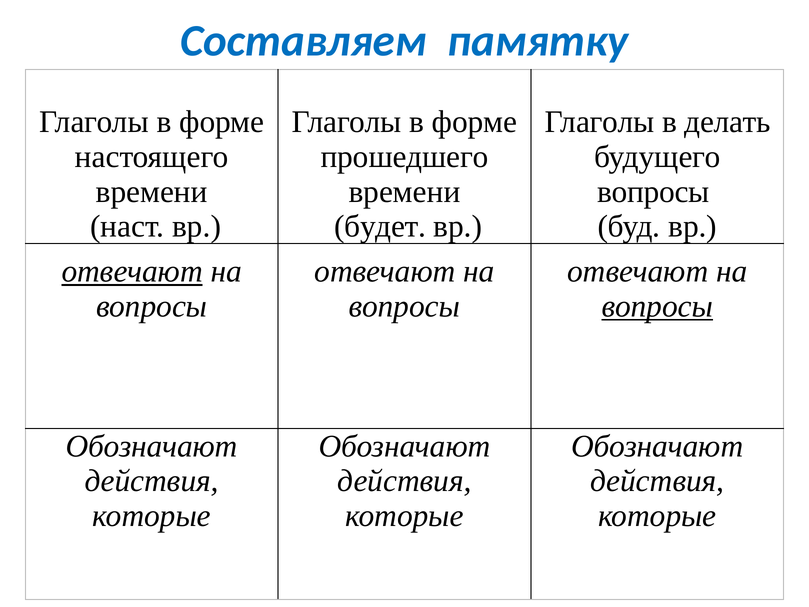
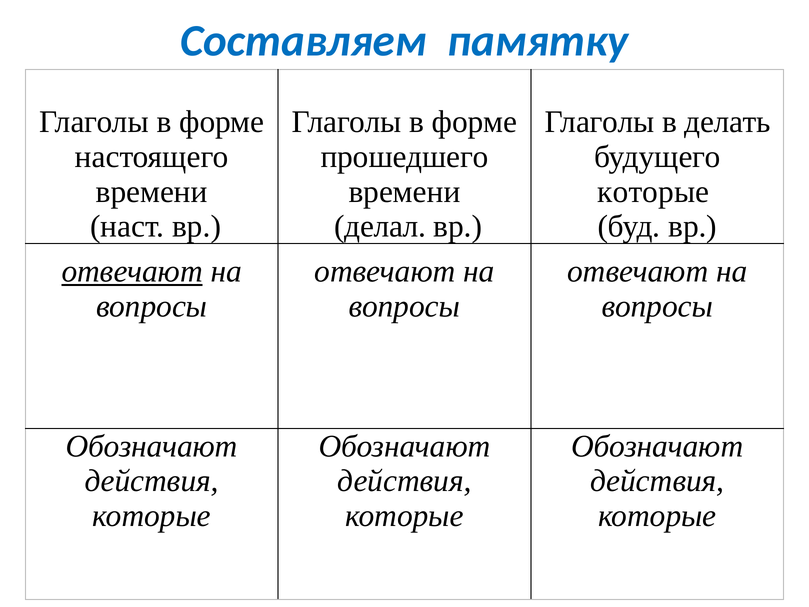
вопросы at (653, 192): вопросы -> которые
будет: будет -> делал
вопросы at (657, 306) underline: present -> none
